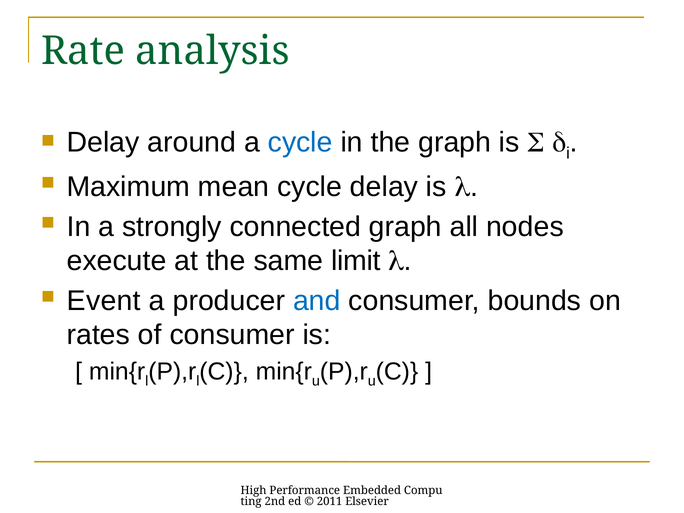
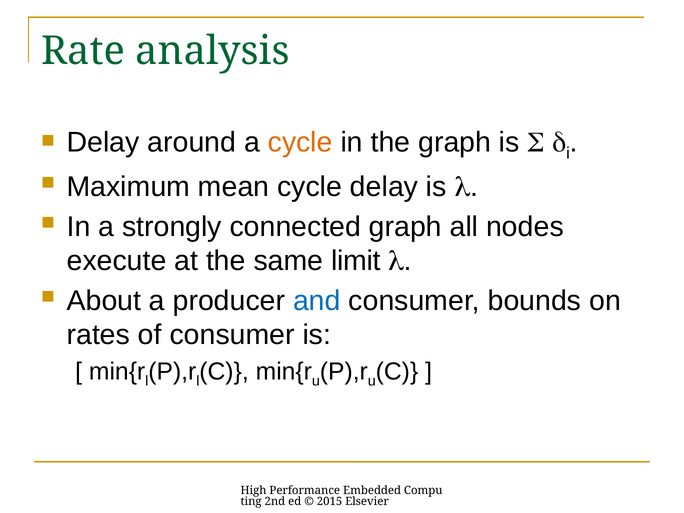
cycle at (300, 142) colour: blue -> orange
Event: Event -> About
2011: 2011 -> 2015
